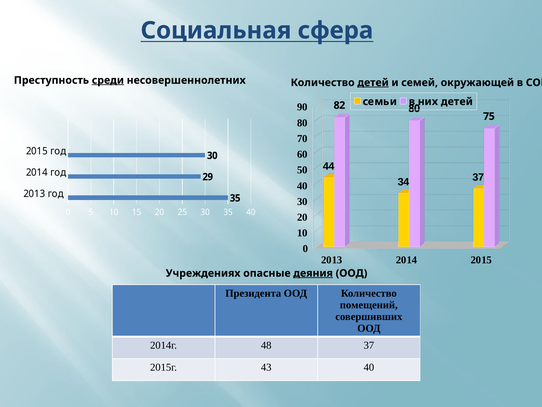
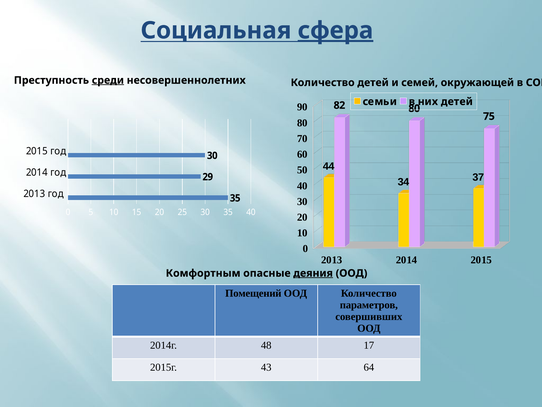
сфера underline: none -> present
детей at (373, 82) underline: present -> none
Учреждениях: Учреждениях -> Комфортным
Президента: Президента -> Помещений
помещений: помещений -> параметров
48 37: 37 -> 17
43 40: 40 -> 64
